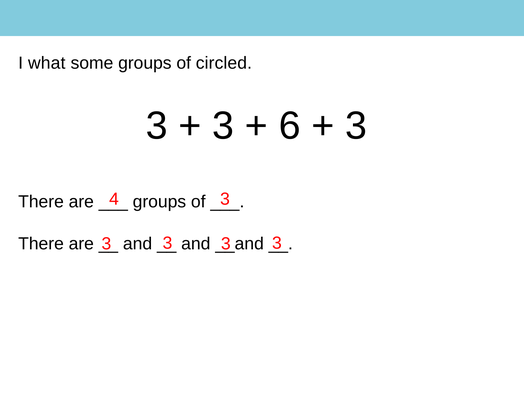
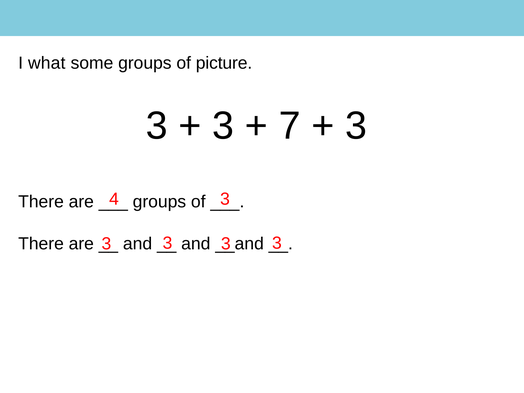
circled: circled -> picture
6: 6 -> 7
